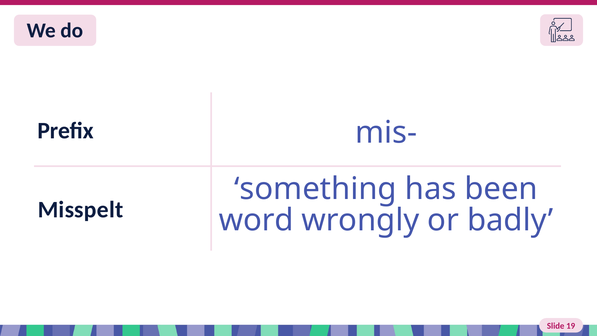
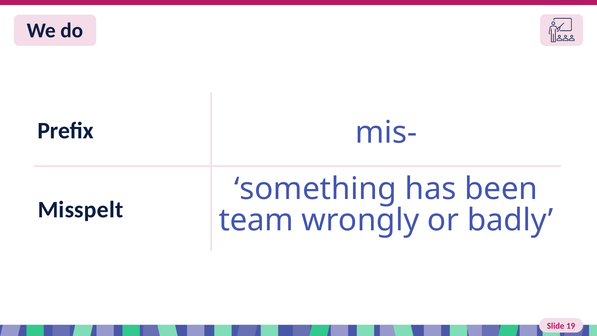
word: word -> team
